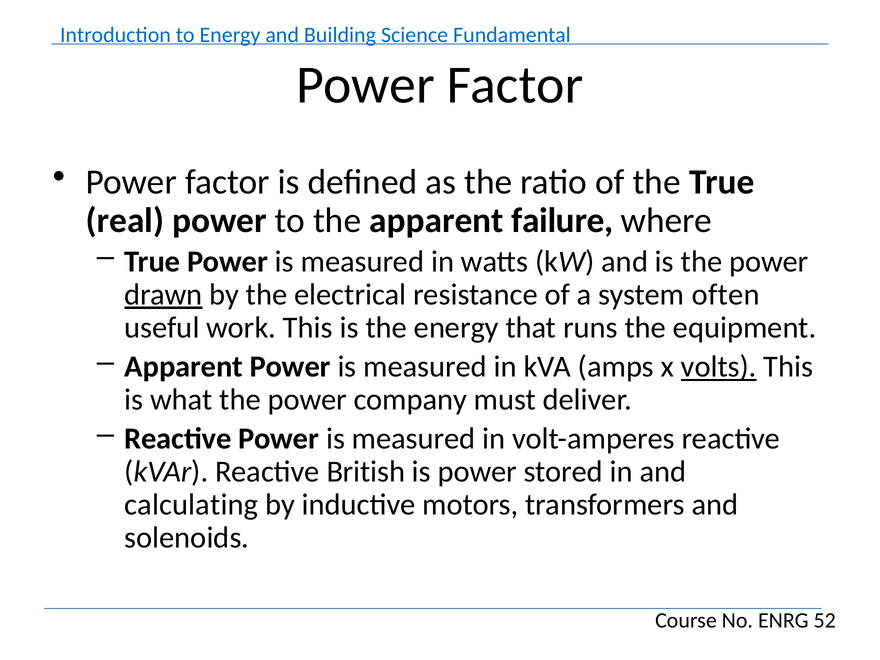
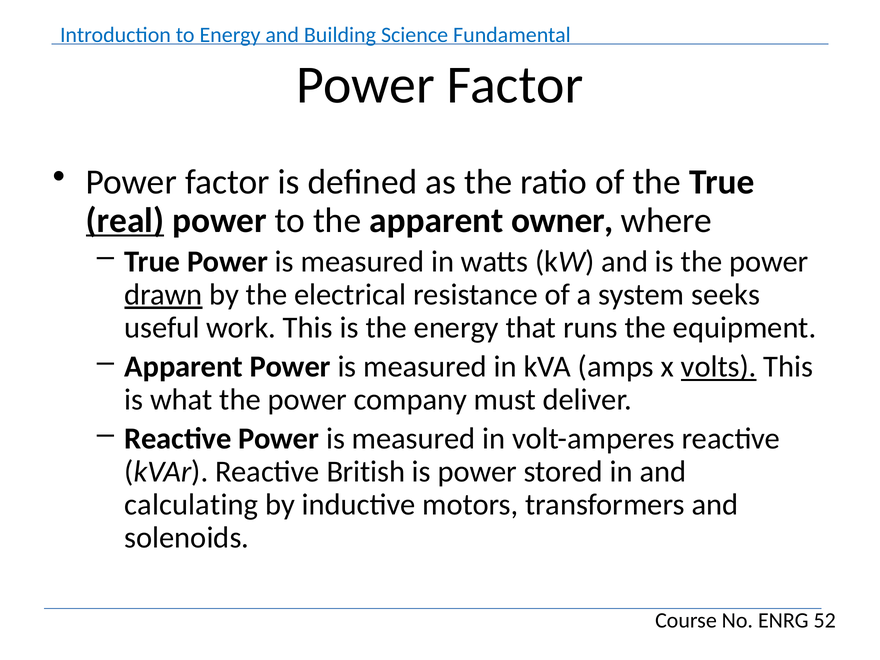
real underline: none -> present
failure: failure -> owner
often: often -> seeks
